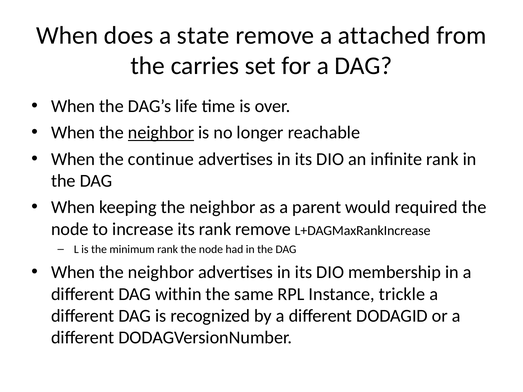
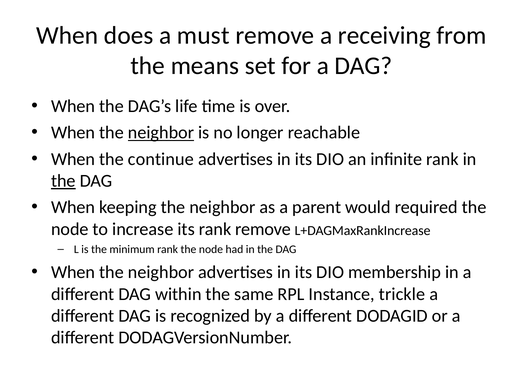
state: state -> must
attached: attached -> receiving
carries: carries -> means
the at (63, 181) underline: none -> present
